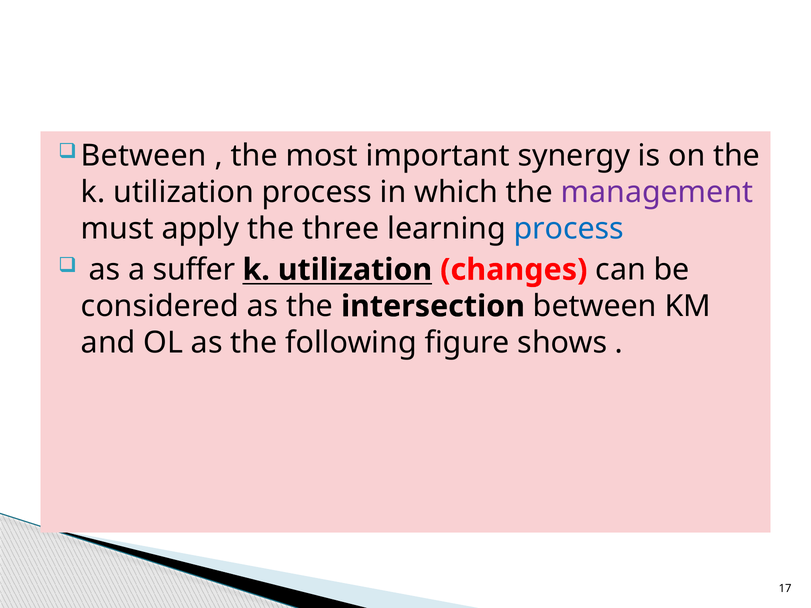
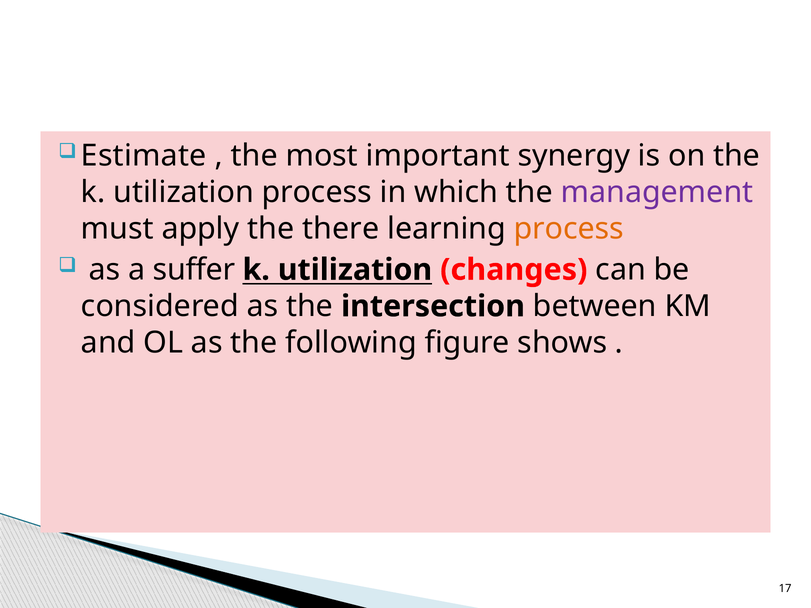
Between at (144, 156): Between -> Estimate
three: three -> there
process at (569, 229) colour: blue -> orange
